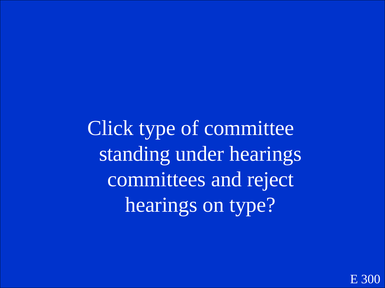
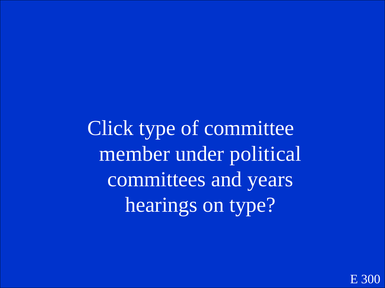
standing: standing -> member
under hearings: hearings -> political
reject: reject -> years
